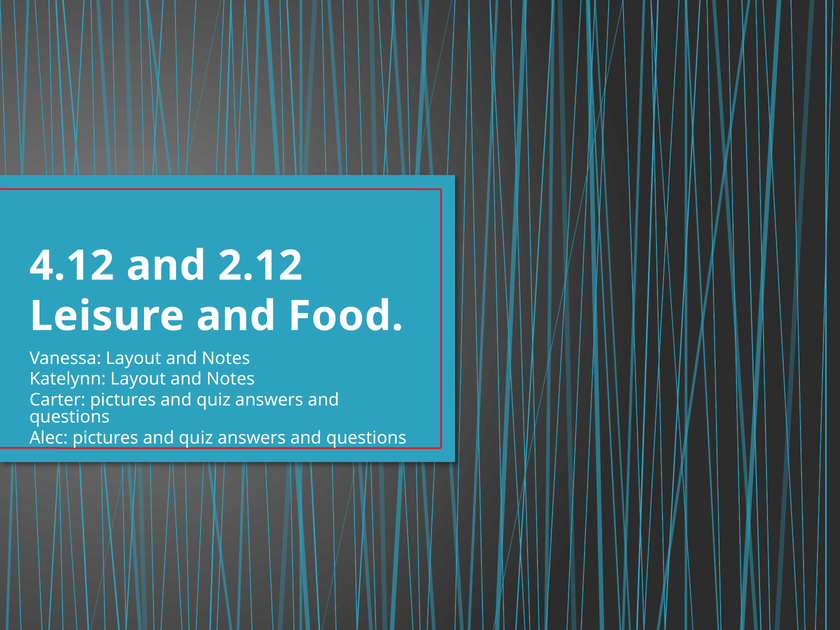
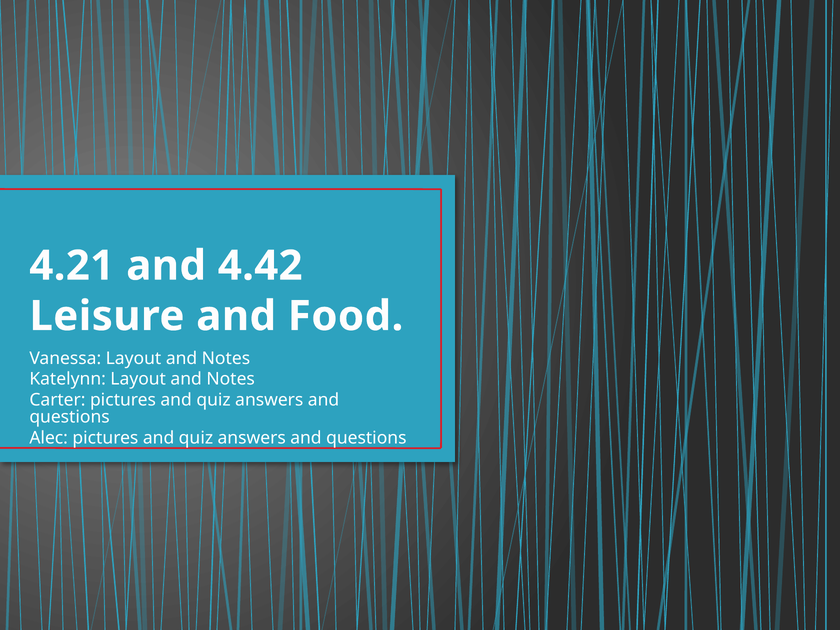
4.12: 4.12 -> 4.21
2.12: 2.12 -> 4.42
